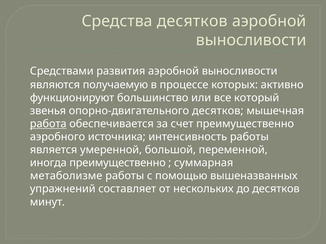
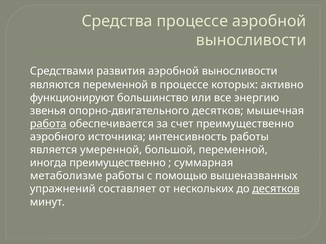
Средства десятков: десятков -> процессе
являются получаемую: получаемую -> переменной
который: который -> энергию
десятков at (276, 189) underline: none -> present
